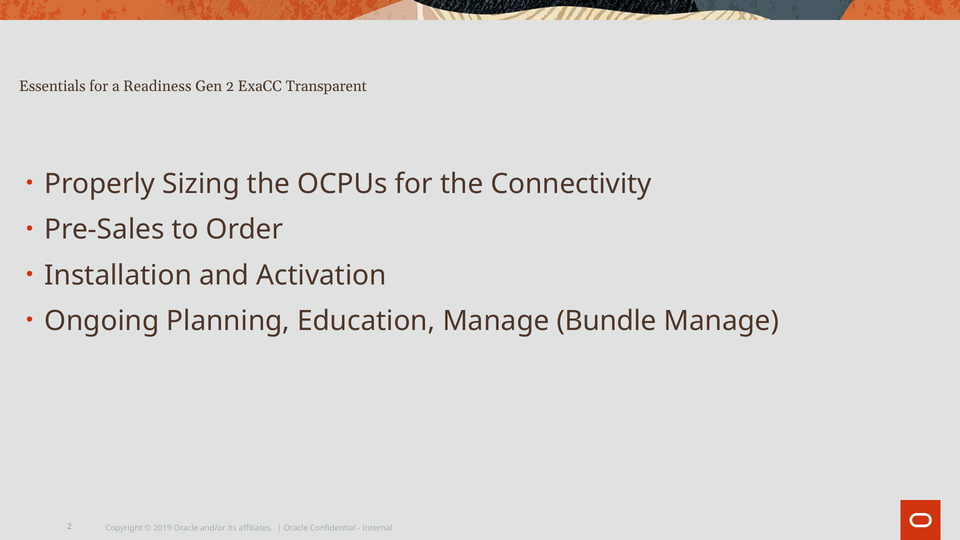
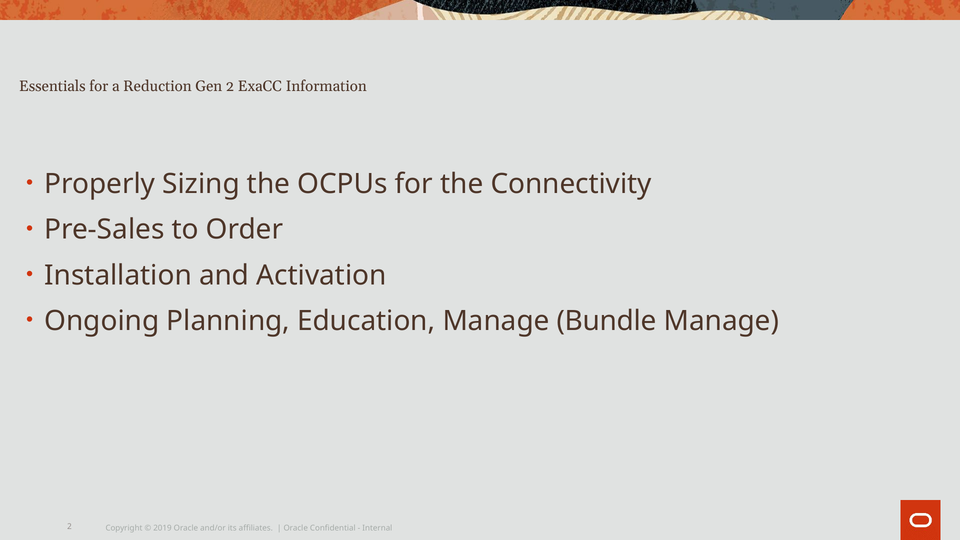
Readiness: Readiness -> Reduction
Transparent: Transparent -> Information
